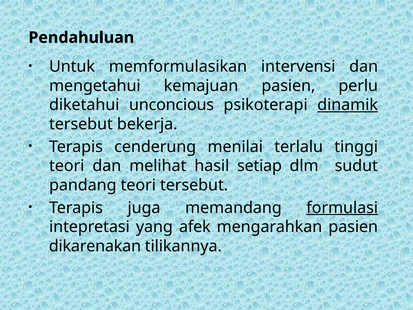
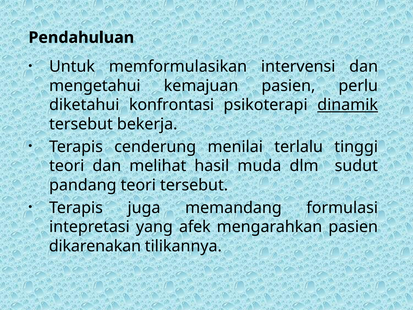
unconcious: unconcious -> konfrontasi
setiap: setiap -> muda
formulasi underline: present -> none
